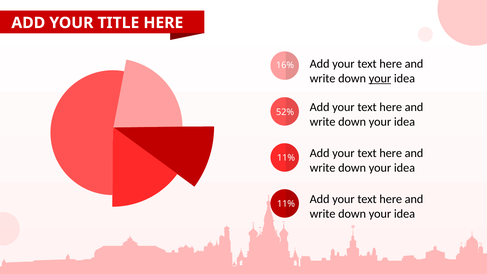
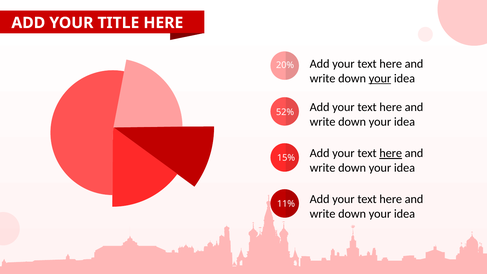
16%: 16% -> 20%
here at (391, 153) underline: none -> present
11% at (286, 158): 11% -> 15%
